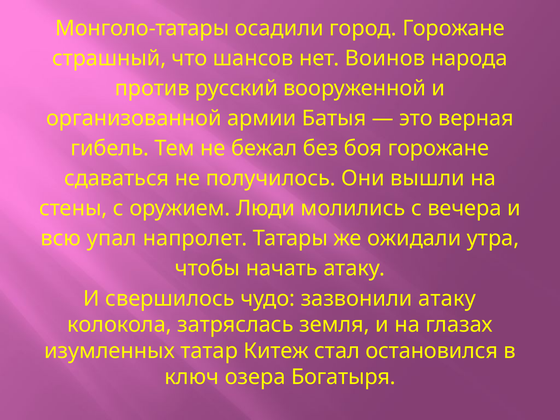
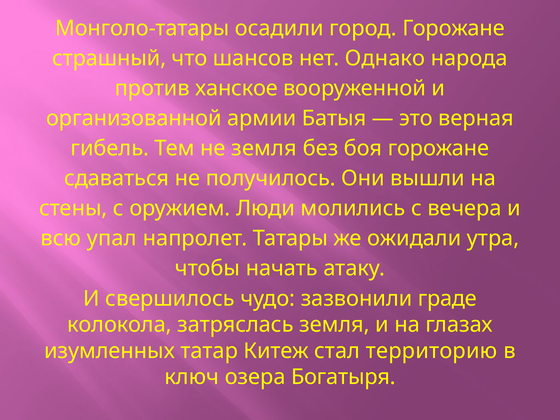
Воинов: Воинов -> Однако
русский: русский -> ханское
не бежал: бежал -> земля
зазвонили атаку: атаку -> граде
остановился: остановился -> территорию
